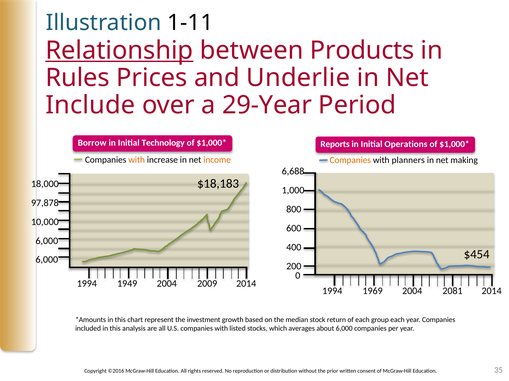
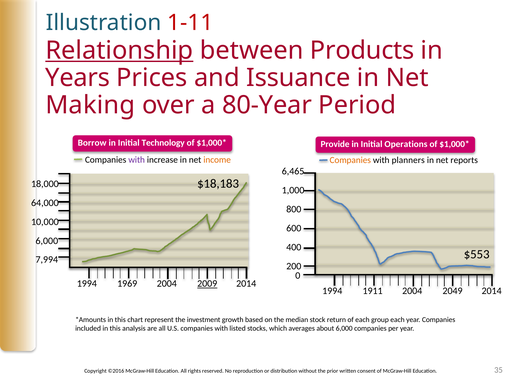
1-11 colour: black -> red
Rules: Rules -> Years
Underlie: Underlie -> Issuance
Include: Include -> Making
29-Year: 29-Year -> 80-Year
Reports: Reports -> Provide
with at (137, 160) colour: orange -> purple
making: making -> reports
6,688: 6,688 -> 6,465
97,878: 97,878 -> 64,000
$454: $454 -> $553
6,000 at (47, 260): 6,000 -> 7,994
1949: 1949 -> 1969
2009 underline: none -> present
1969: 1969 -> 1911
2081: 2081 -> 2049
